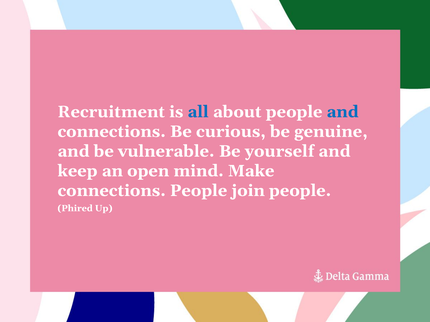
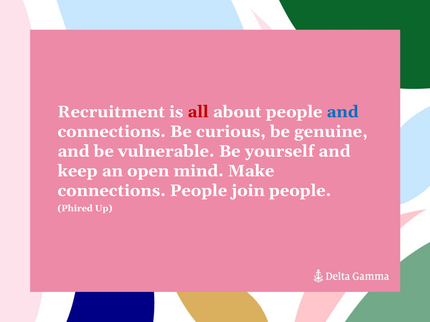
all colour: blue -> red
